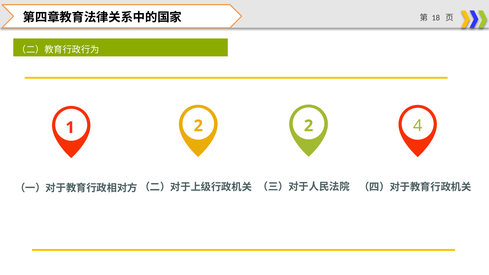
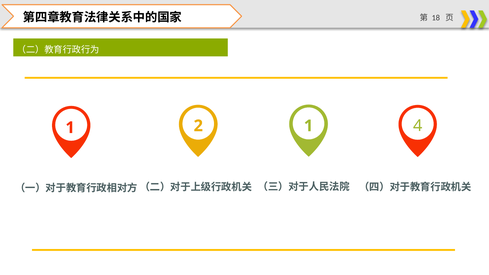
2 2: 2 -> 1
